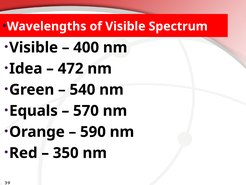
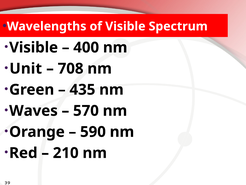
Idea: Idea -> Unit
472: 472 -> 708
540: 540 -> 435
Equals: Equals -> Waves
350: 350 -> 210
